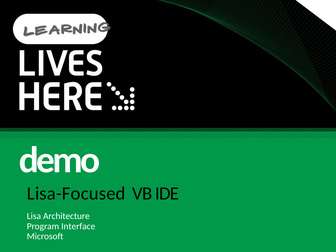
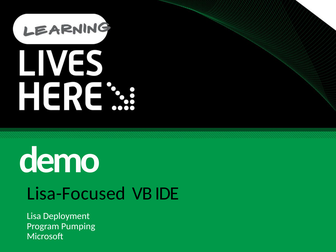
Architecture: Architecture -> Deployment
Interface: Interface -> Pumping
